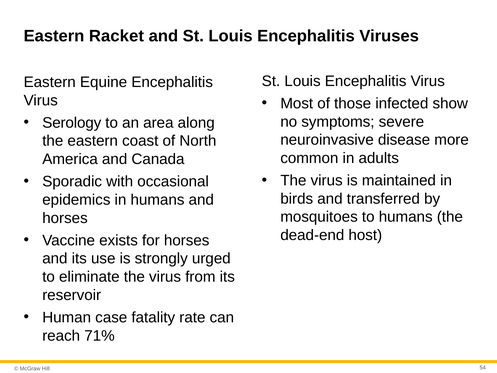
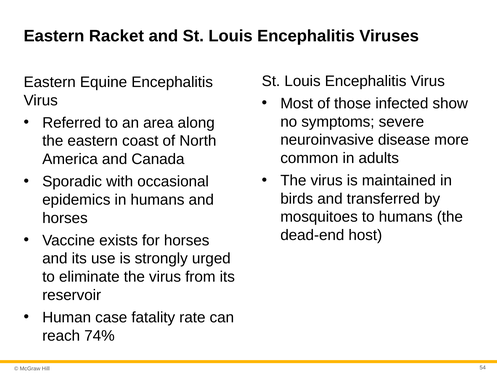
Serology: Serology -> Referred
71%: 71% -> 74%
